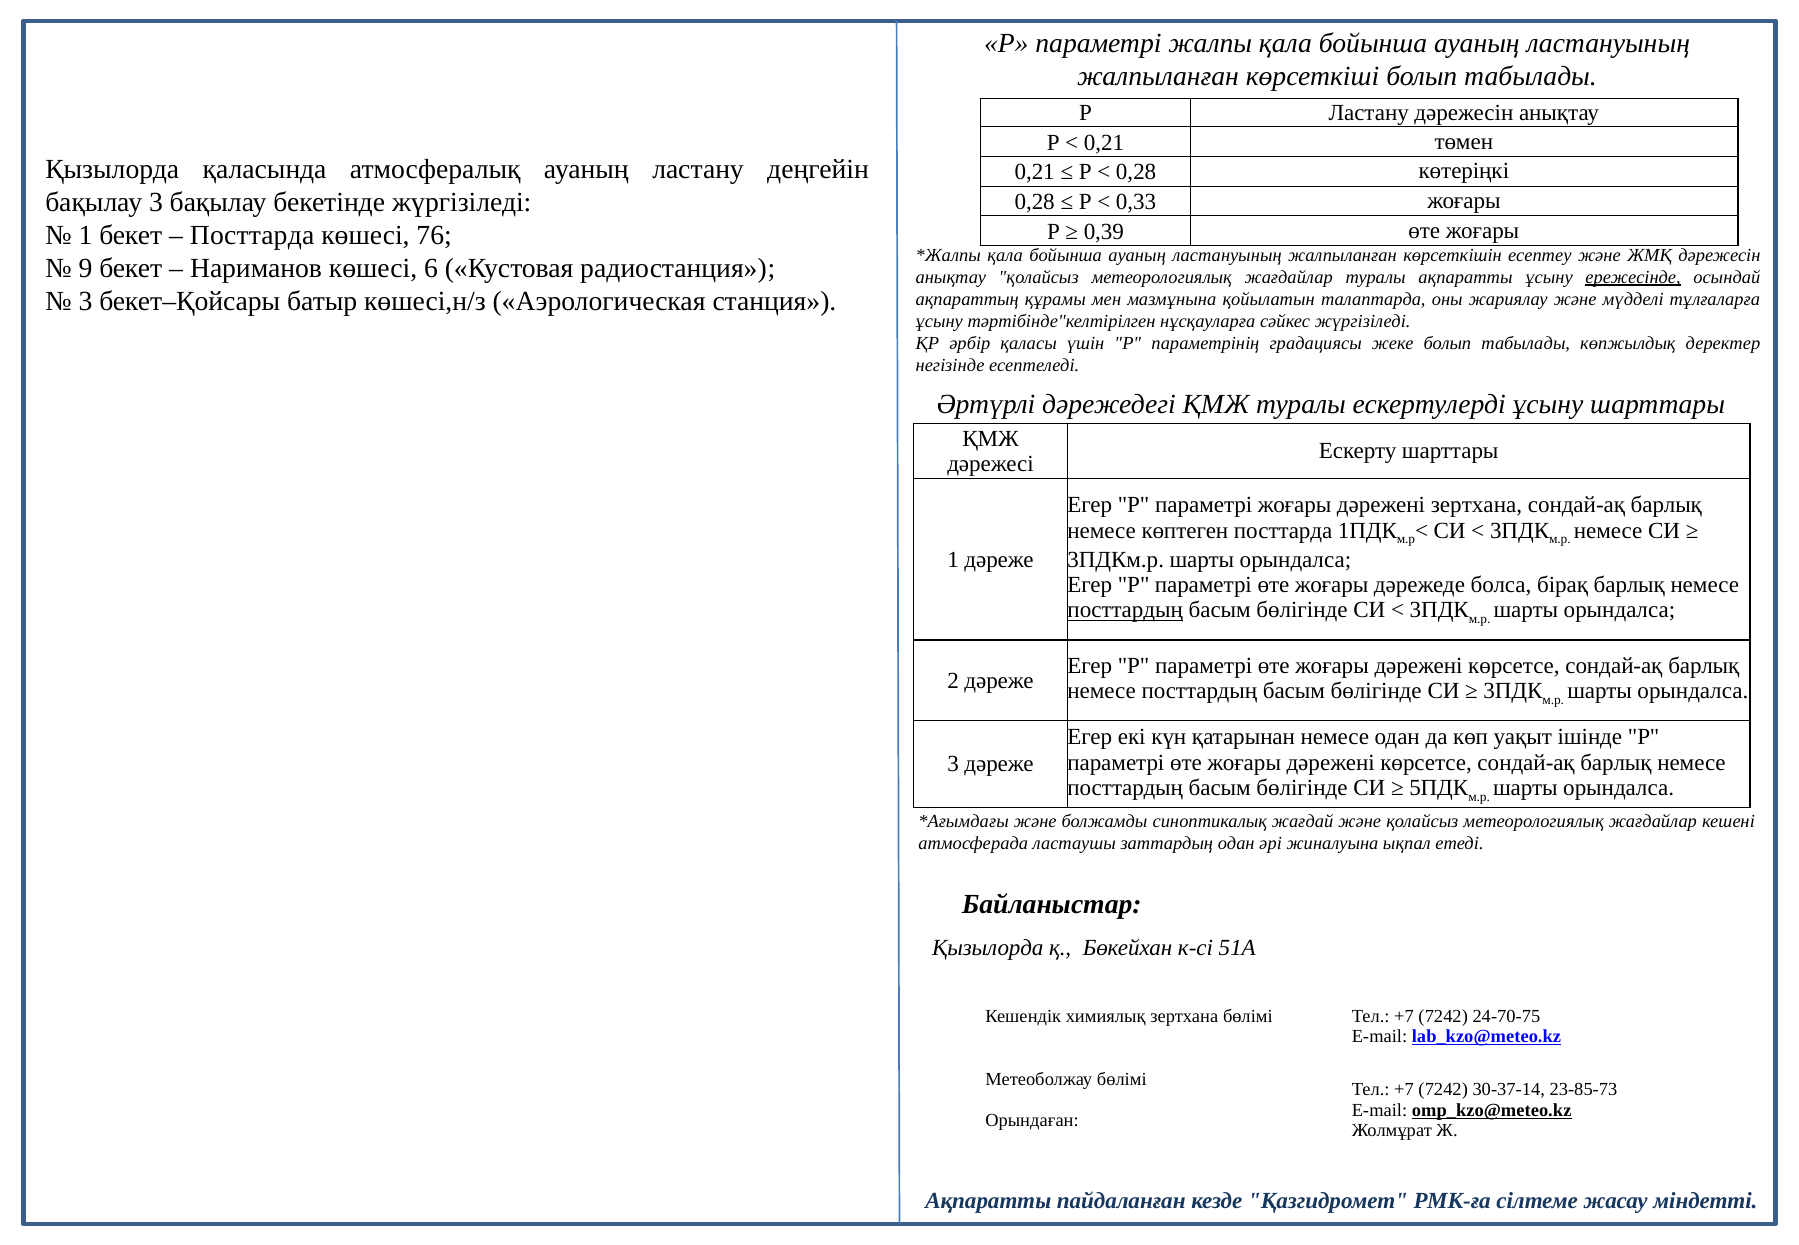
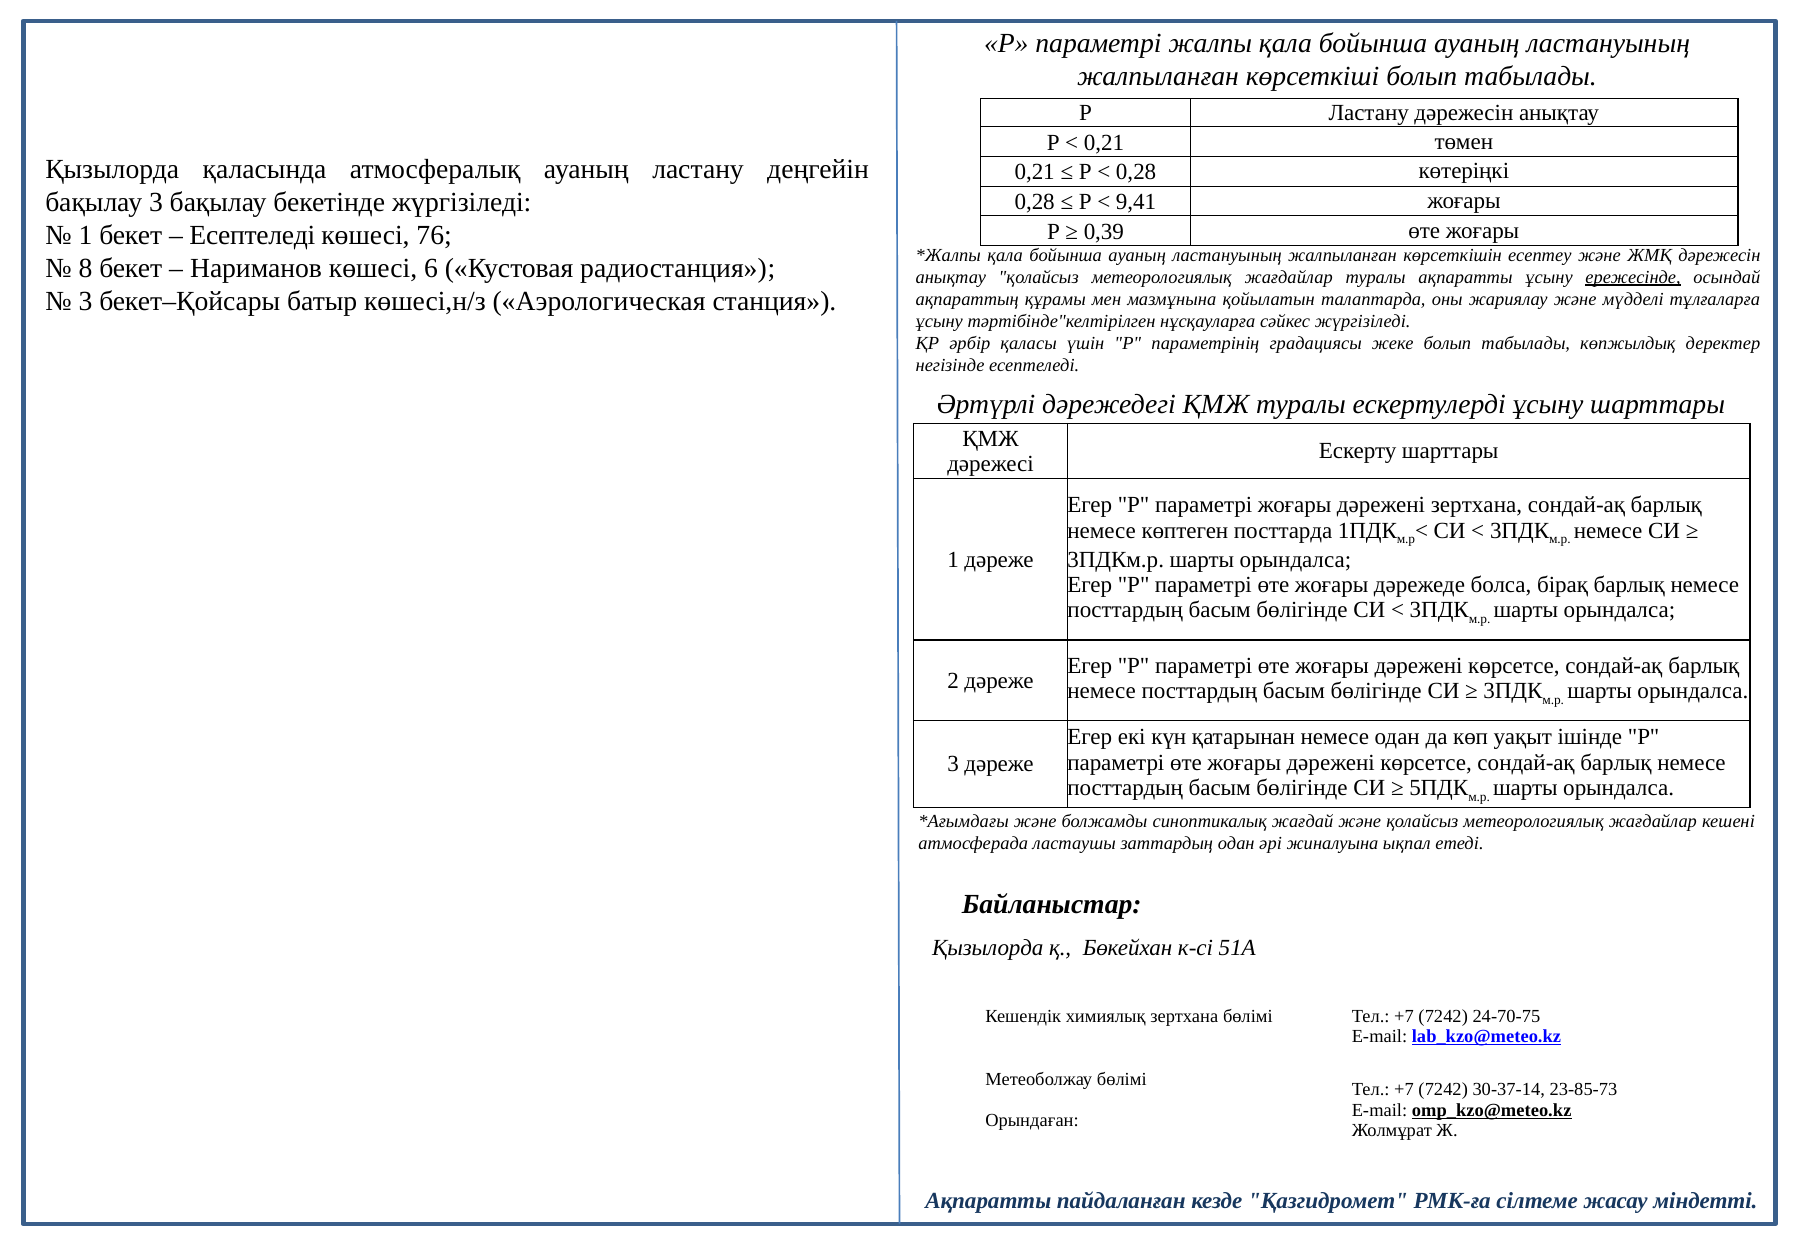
0,33: 0,33 -> 9,41
Посттарда at (252, 235): Посттарда -> Есептеледі
9: 9 -> 8
посттардың at (1125, 611) underline: present -> none
